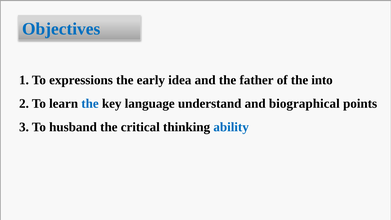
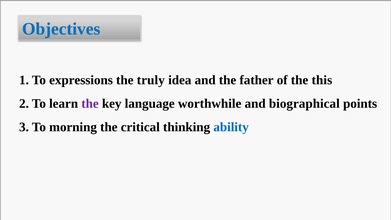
early: early -> truly
into: into -> this
the at (90, 104) colour: blue -> purple
understand: understand -> worthwhile
husband: husband -> morning
